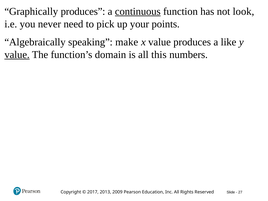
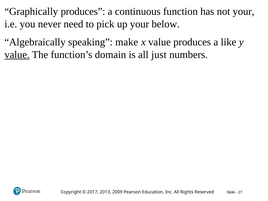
continuous underline: present -> none
not look: look -> your
points: points -> below
this: this -> just
